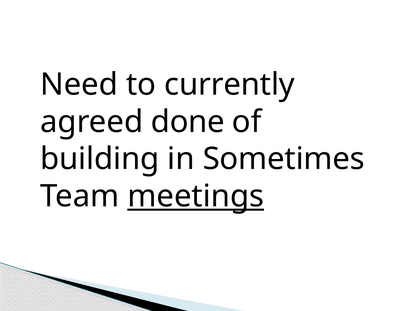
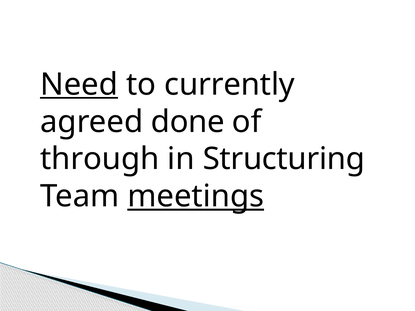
Need underline: none -> present
building: building -> through
Sometimes: Sometimes -> Structuring
